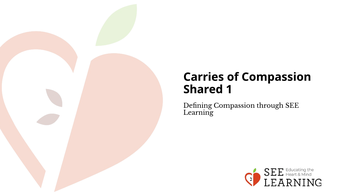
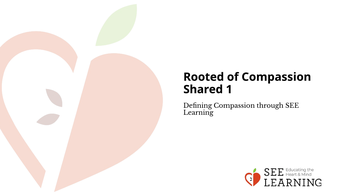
Carries: Carries -> Rooted
